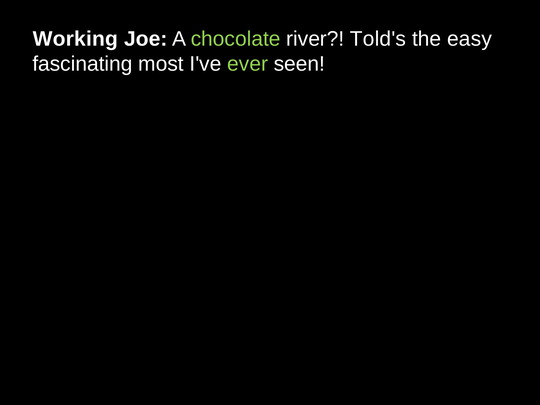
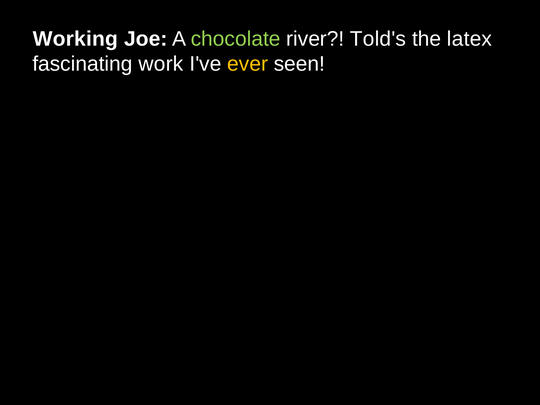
easy: easy -> latex
most: most -> work
ever colour: light green -> yellow
